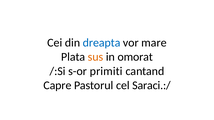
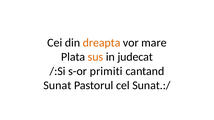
dreapta colour: blue -> orange
omorat: omorat -> judecat
Capre: Capre -> Sunat
Saraci.:/: Saraci.:/ -> Sunat.:/
